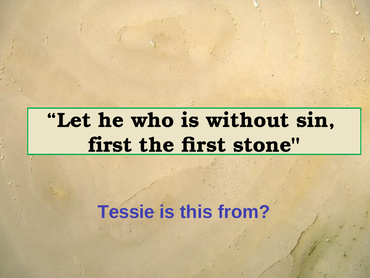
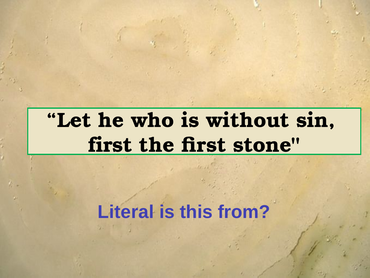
Tessie: Tessie -> Literal
